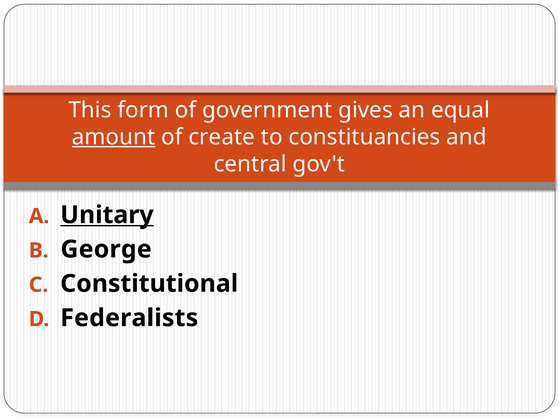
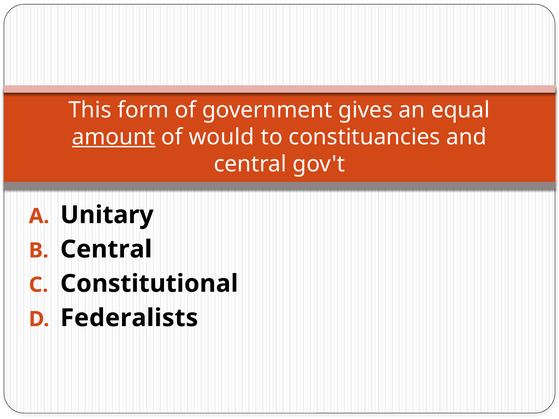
create: create -> would
Unitary underline: present -> none
George at (106, 249): George -> Central
